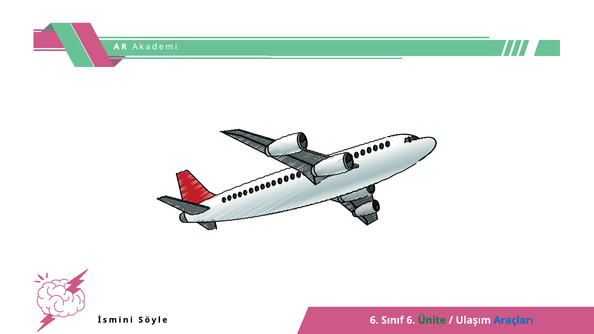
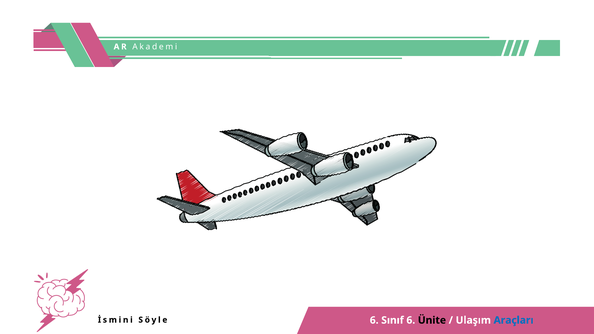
Ünite colour: green -> black
